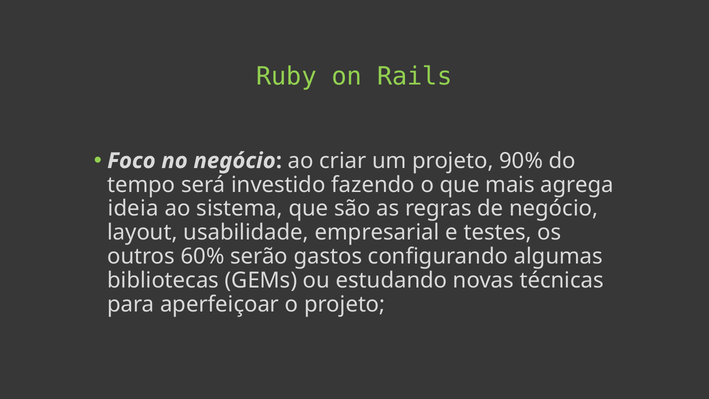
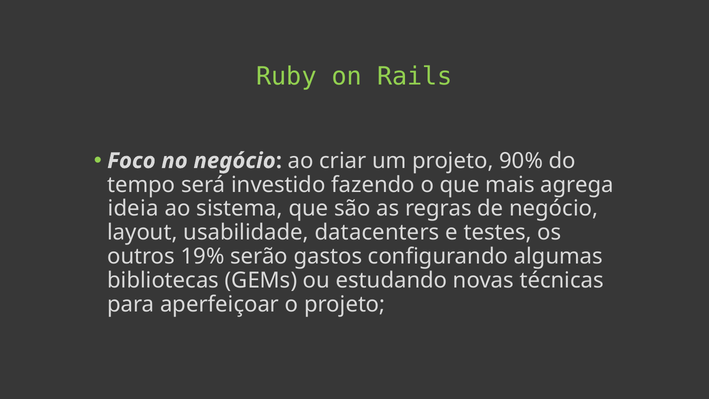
empresarial: empresarial -> datacenters
60%: 60% -> 19%
